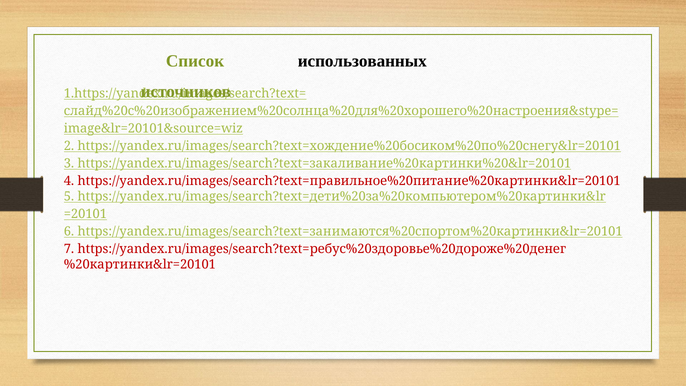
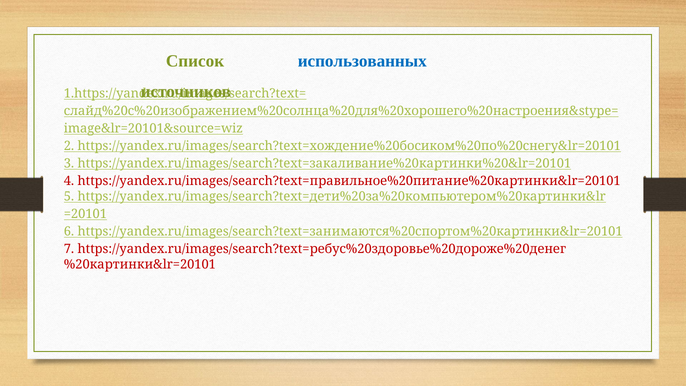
использованных colour: black -> blue
